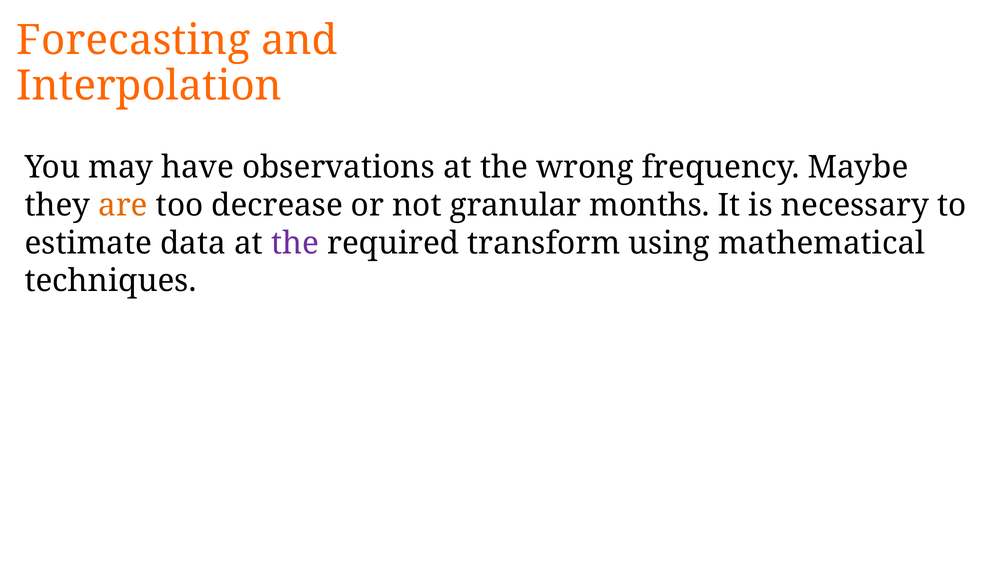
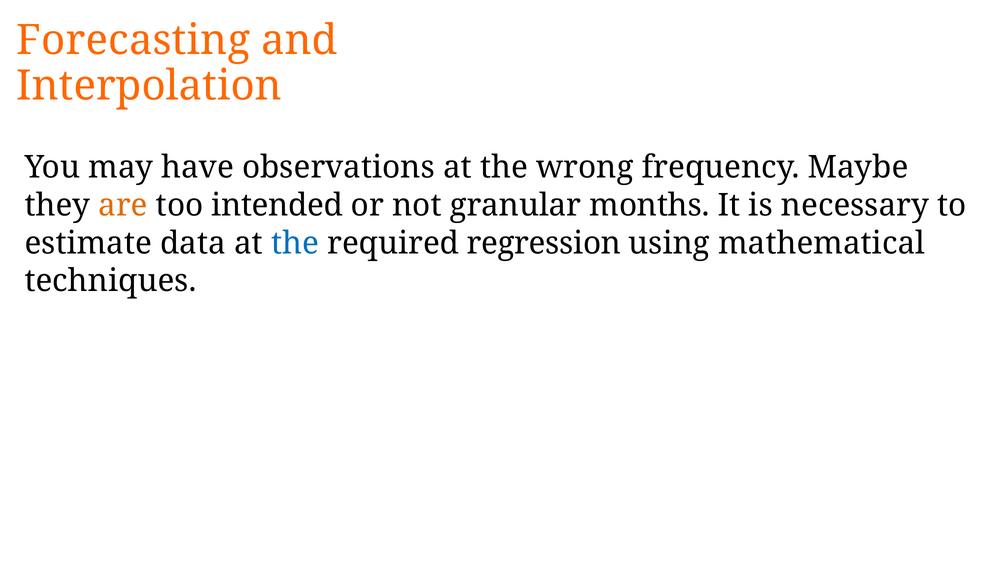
decrease: decrease -> intended
the at (295, 243) colour: purple -> blue
transform: transform -> regression
